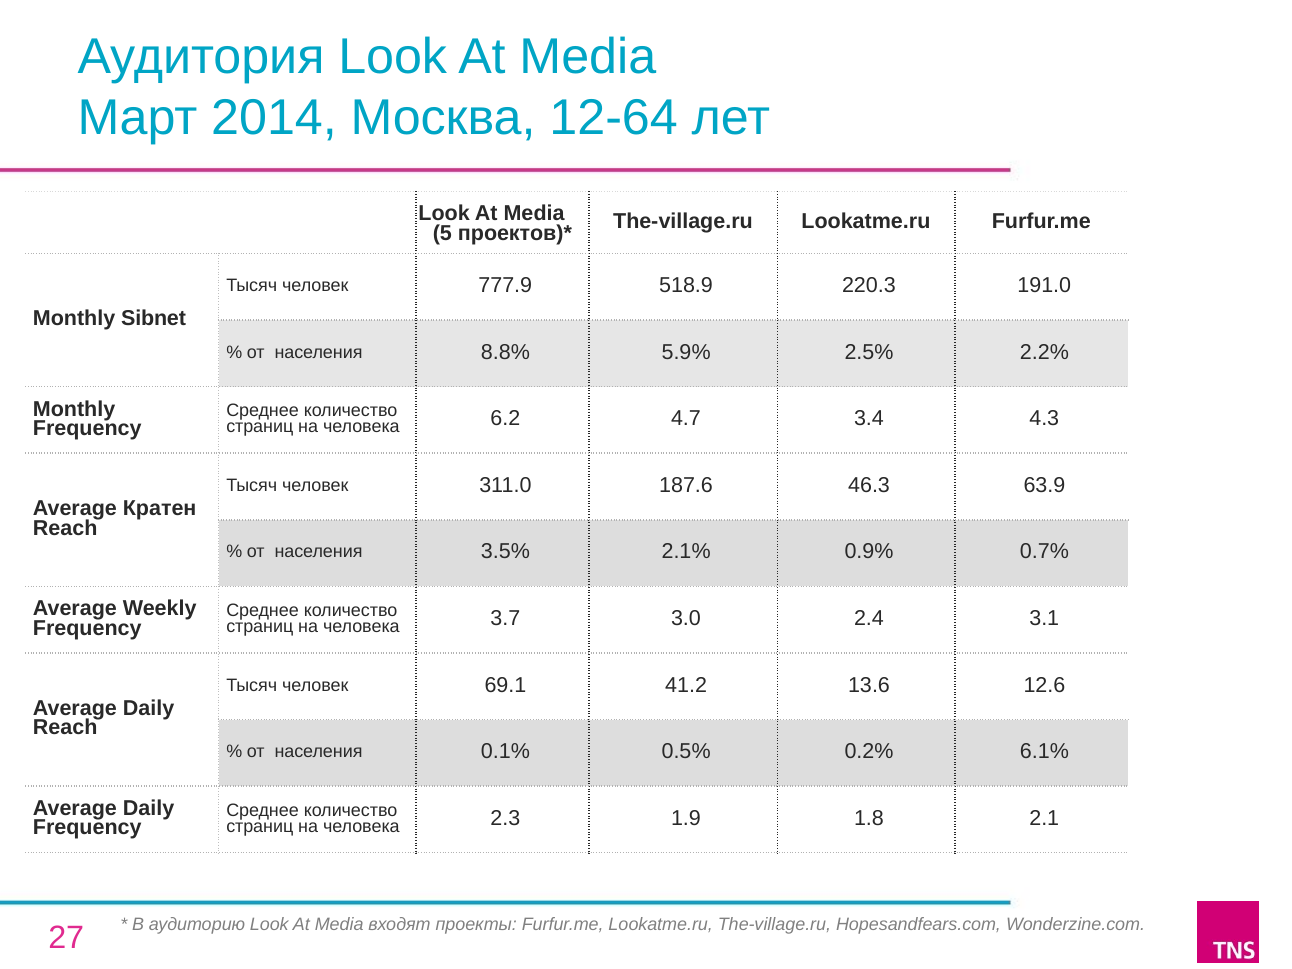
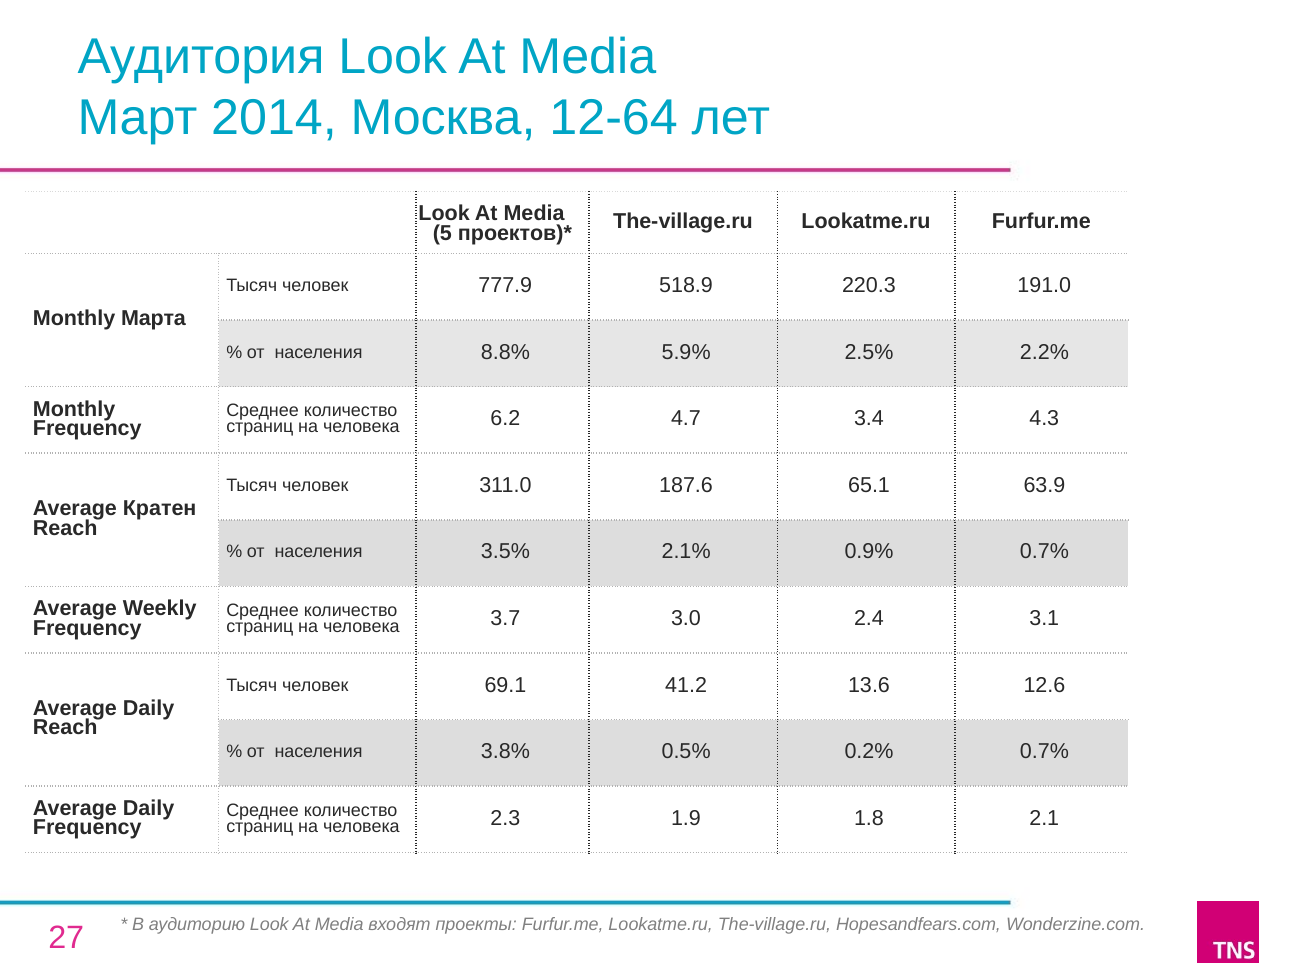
Sibnet: Sibnet -> Марта
46.3: 46.3 -> 65.1
0.1%: 0.1% -> 3.8%
0.2% 6.1%: 6.1% -> 0.7%
